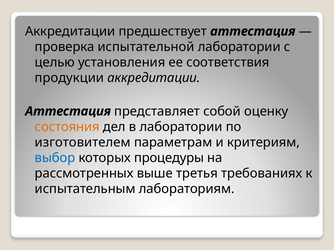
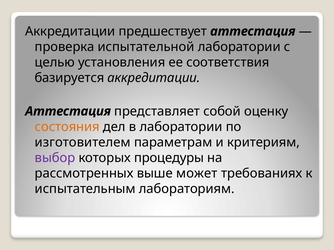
продукции: продукции -> базируется
выбор colour: blue -> purple
третья: третья -> может
